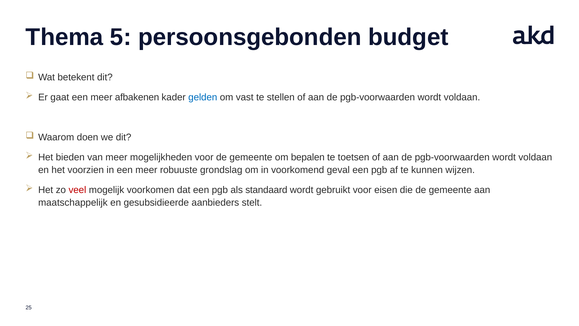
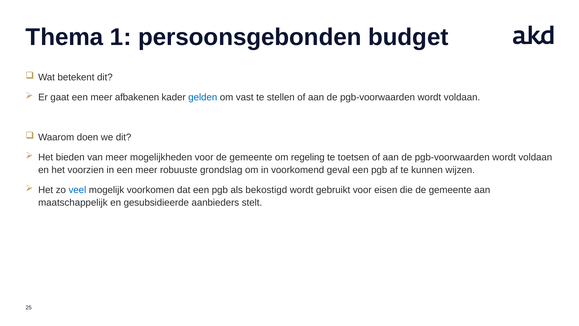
5: 5 -> 1
bepalen: bepalen -> regeling
veel colour: red -> blue
standaard: standaard -> bekostigd
